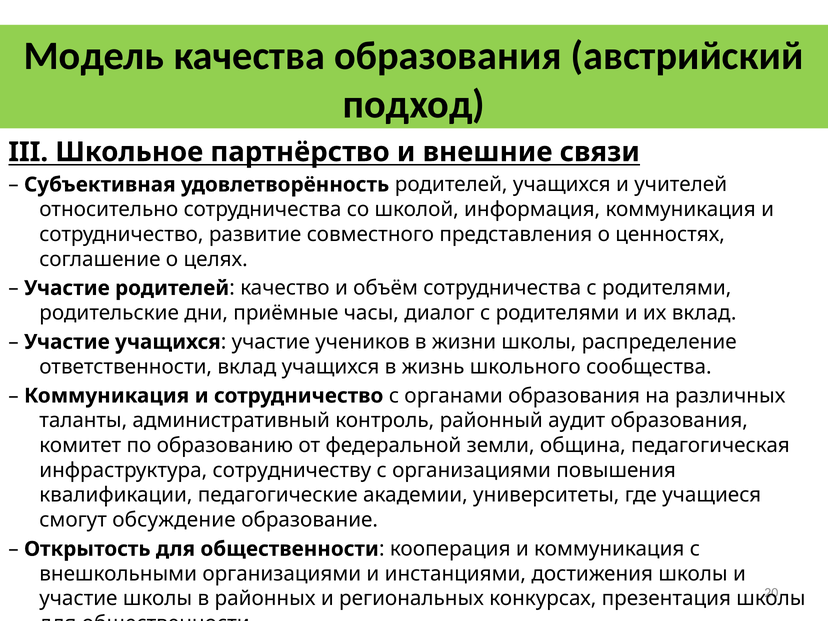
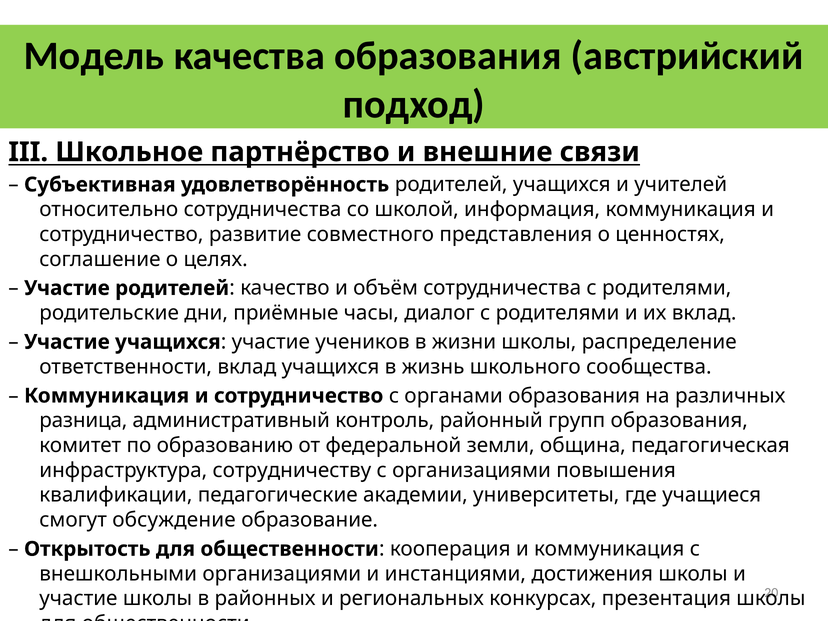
таланты: таланты -> разница
аудит: аудит -> групп
